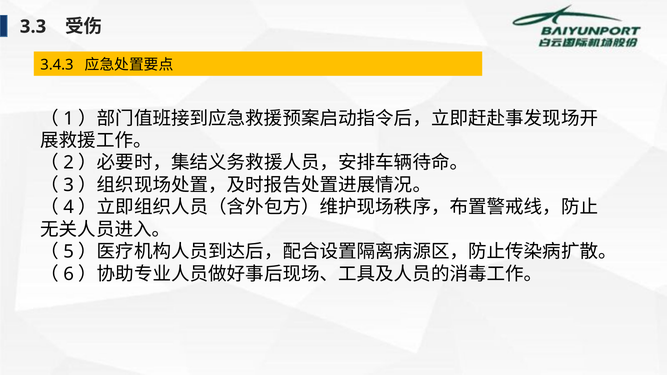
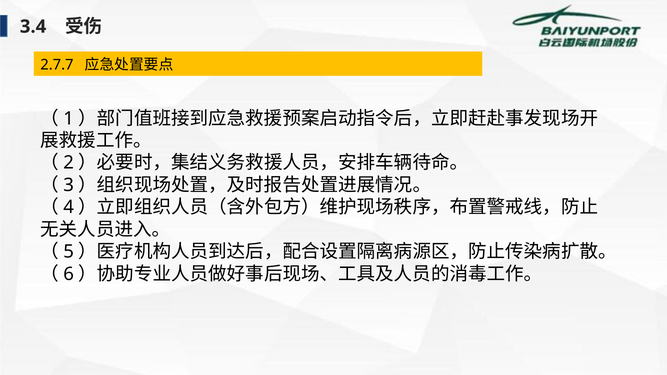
3.3: 3.3 -> 3.4
3.4.3: 3.4.3 -> 2.7.7
